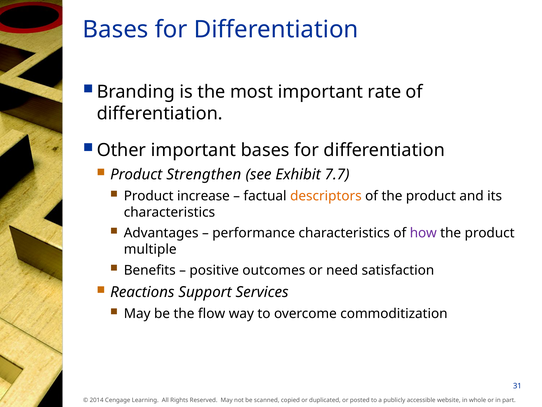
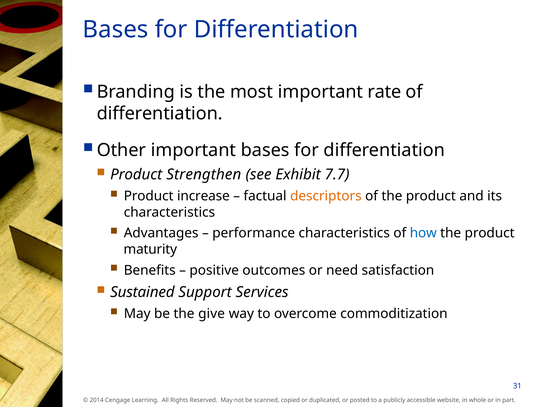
how colour: purple -> blue
multiple: multiple -> maturity
Reactions: Reactions -> Sustained
flow: flow -> give
